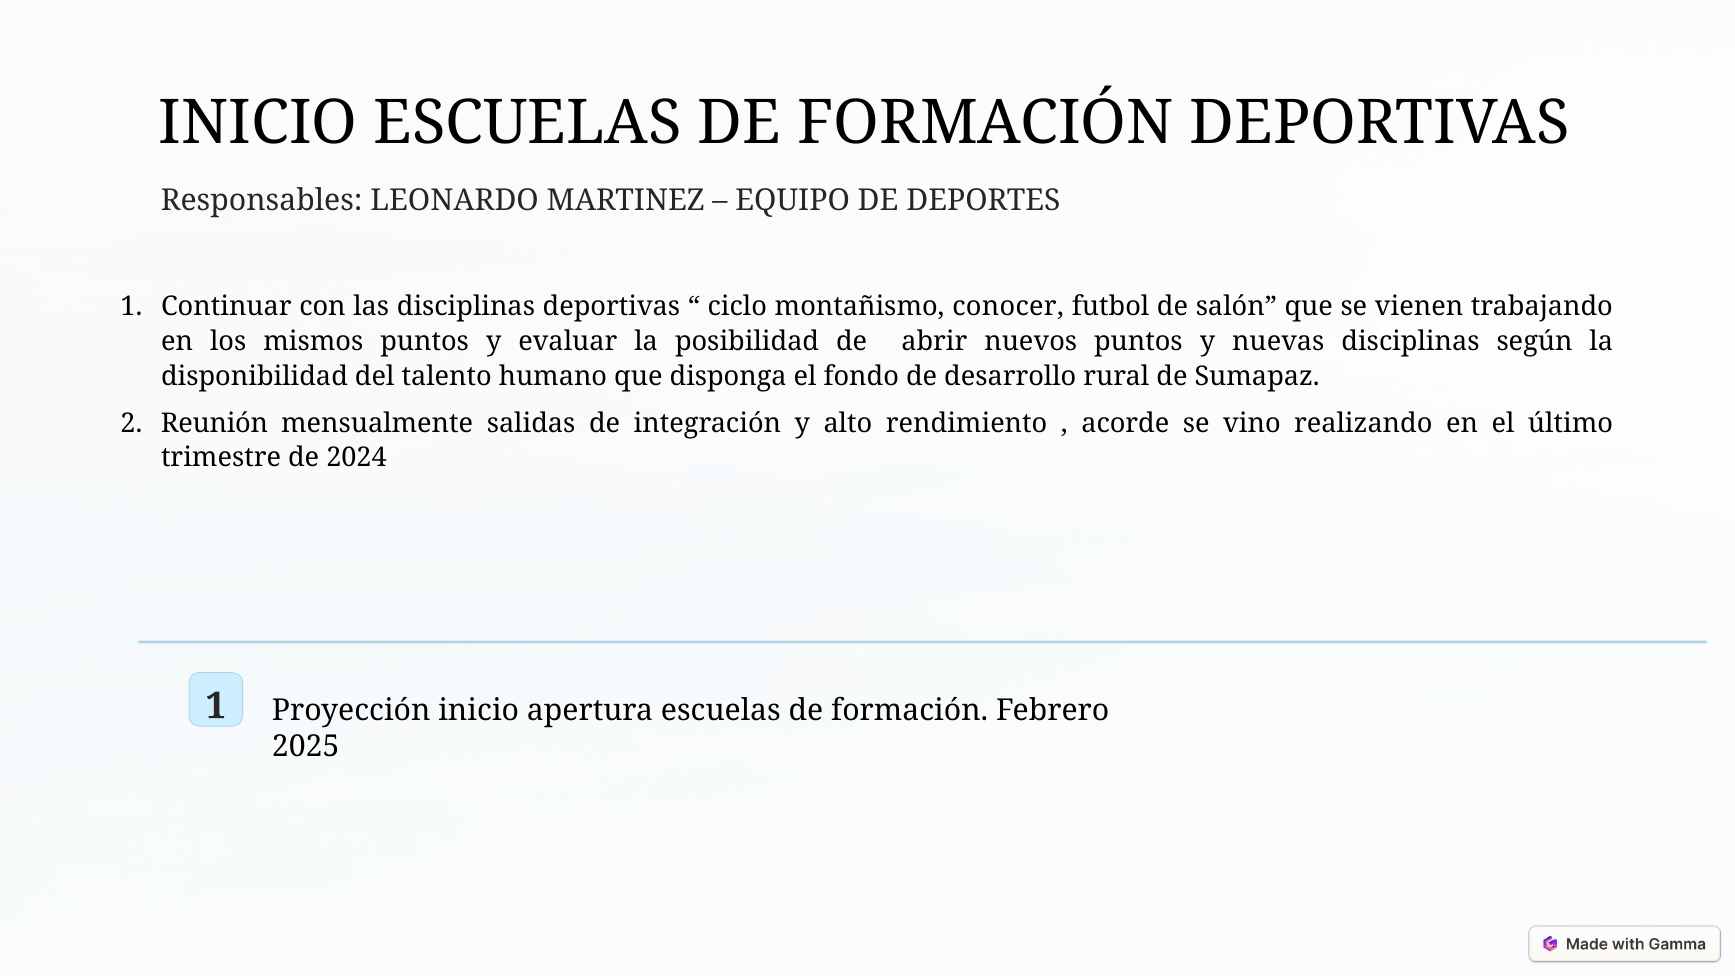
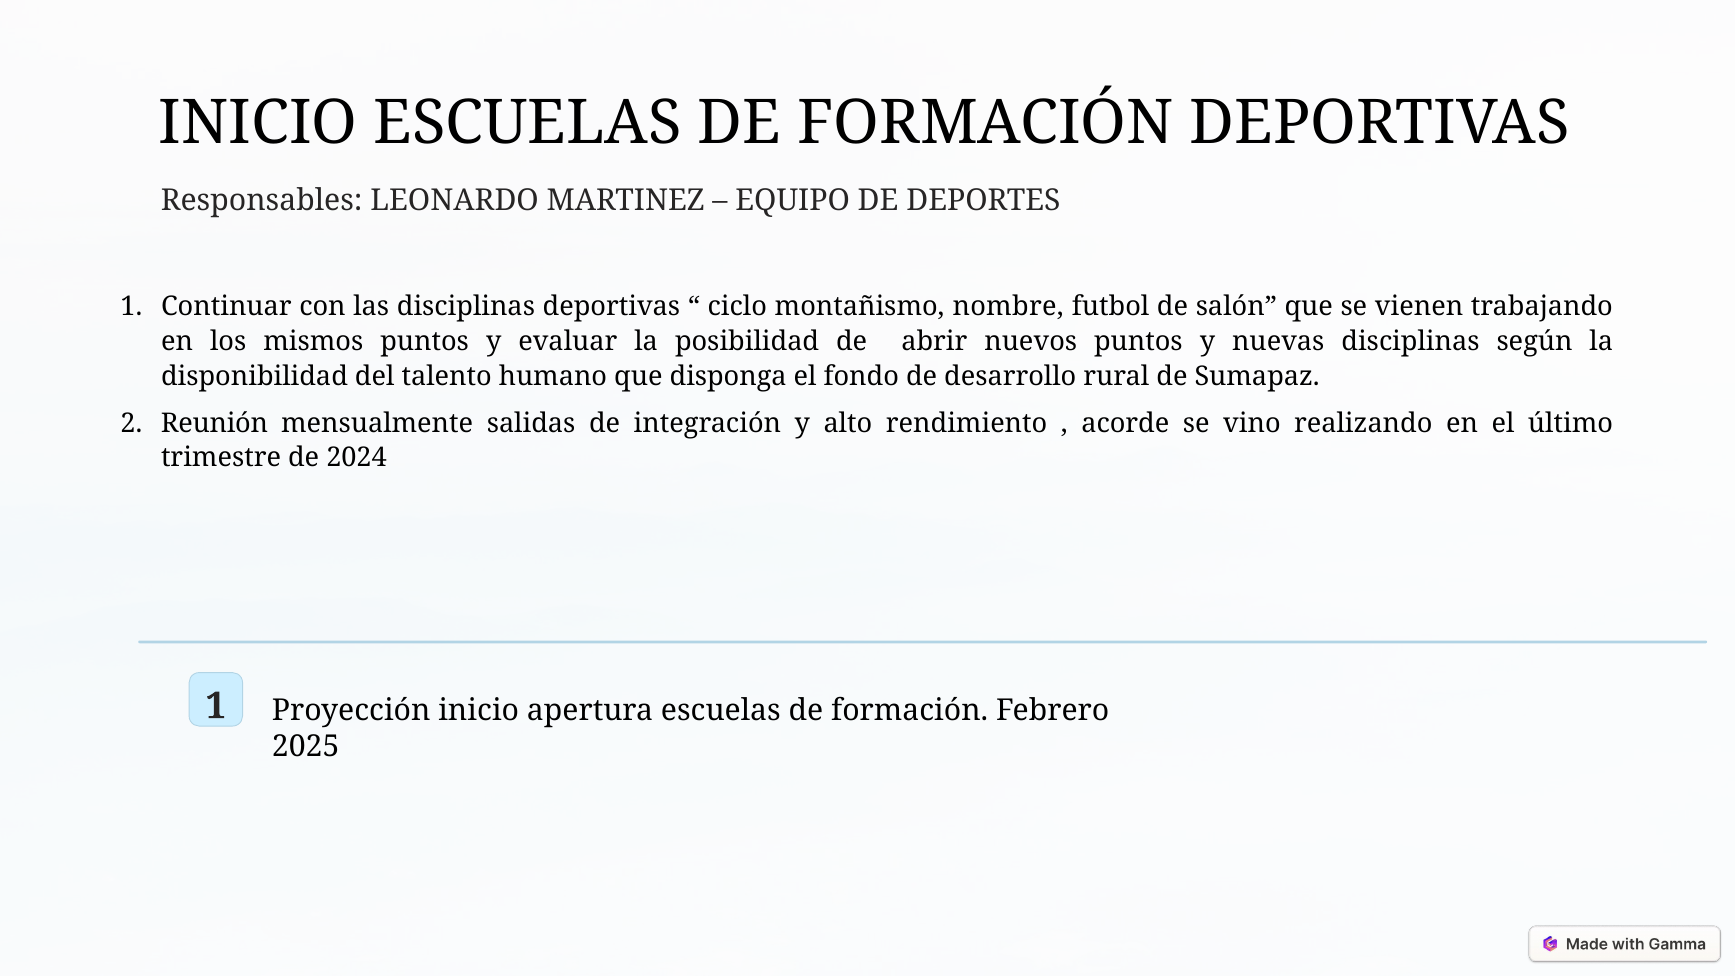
conocer: conocer -> nombre
